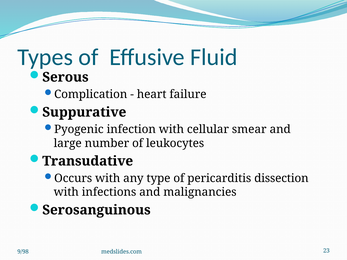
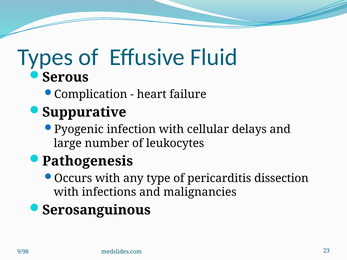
smear: smear -> delays
Transudative: Transudative -> Pathogenesis
